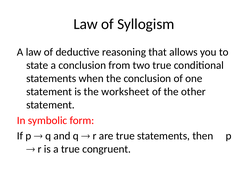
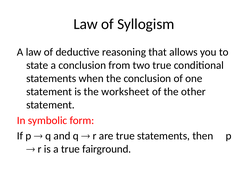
congruent: congruent -> fairground
